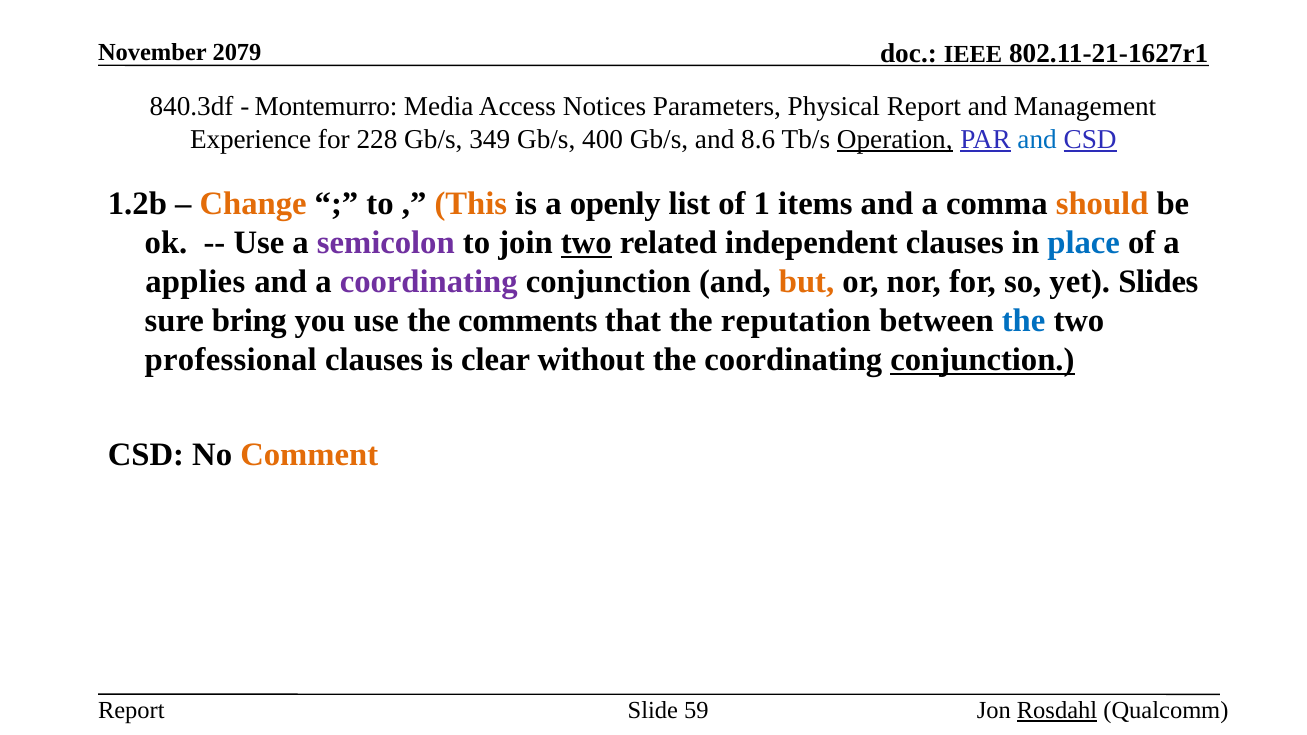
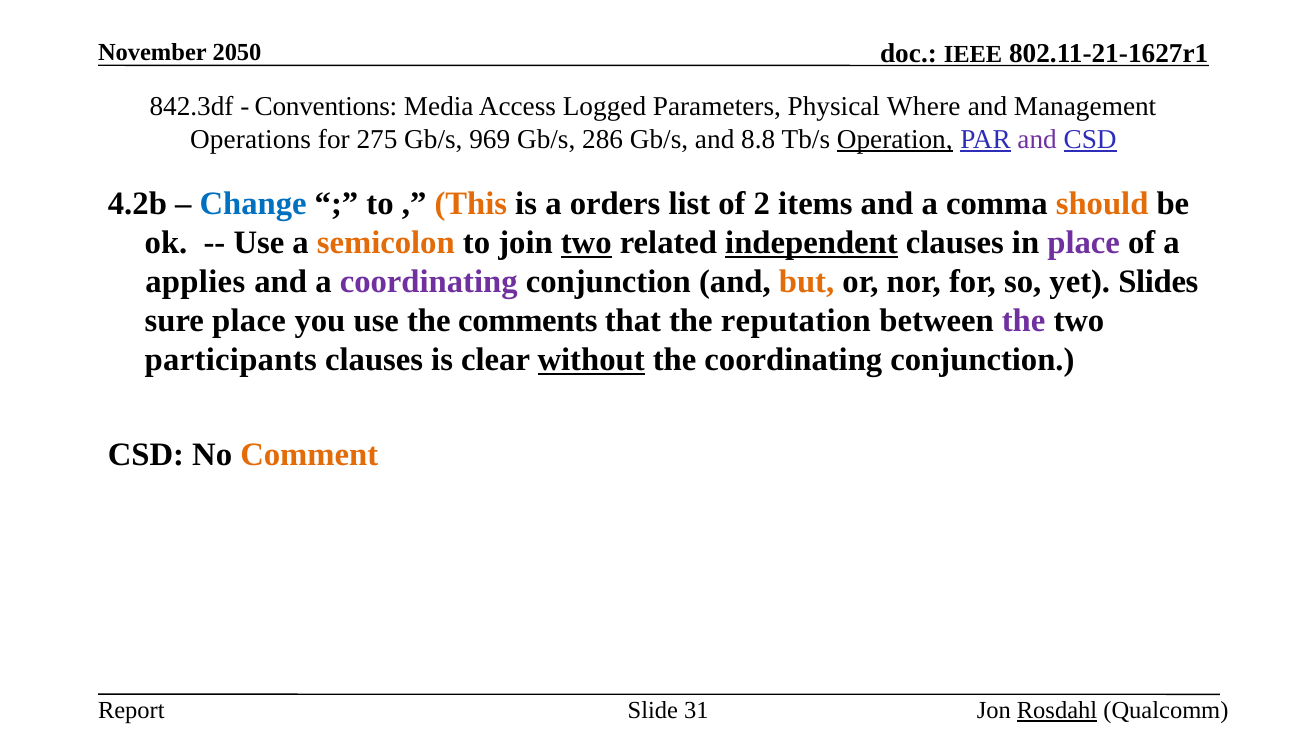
2079: 2079 -> 2050
840.3df: 840.3df -> 842.3df
Montemurro: Montemurro -> Conventions
Notices: Notices -> Logged
Physical Report: Report -> Where
Experience: Experience -> Operations
228: 228 -> 275
349: 349 -> 969
400: 400 -> 286
8.6: 8.6 -> 8.8
and at (1037, 139) colour: blue -> purple
1.2b: 1.2b -> 4.2b
Change colour: orange -> blue
openly: openly -> orders
1: 1 -> 2
semicolon colour: purple -> orange
independent underline: none -> present
place at (1084, 243) colour: blue -> purple
sure bring: bring -> place
the at (1024, 321) colour: blue -> purple
professional: professional -> participants
without underline: none -> present
conjunction at (982, 360) underline: present -> none
59: 59 -> 31
